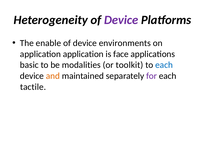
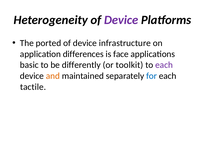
enable: enable -> ported
environments: environments -> infrastructure
application application: application -> differences
modalities: modalities -> differently
each at (164, 65) colour: blue -> purple
for colour: purple -> blue
